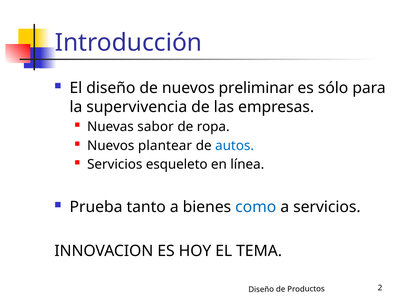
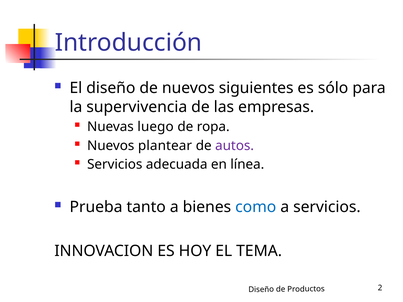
preliminar: preliminar -> siguientes
sabor: sabor -> luego
autos colour: blue -> purple
esqueleto: esqueleto -> adecuada
